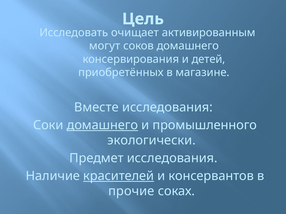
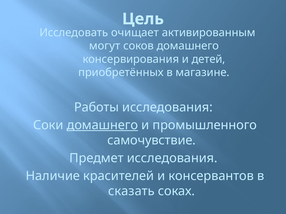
Вместе: Вместе -> Работы
экологически: экологически -> самочувствие
красителей underline: present -> none
прочие: прочие -> сказать
